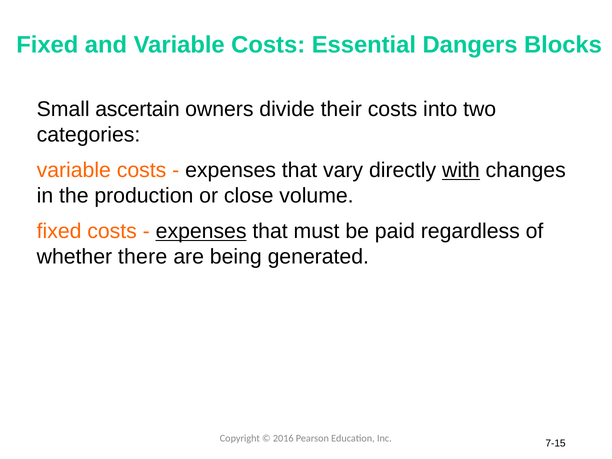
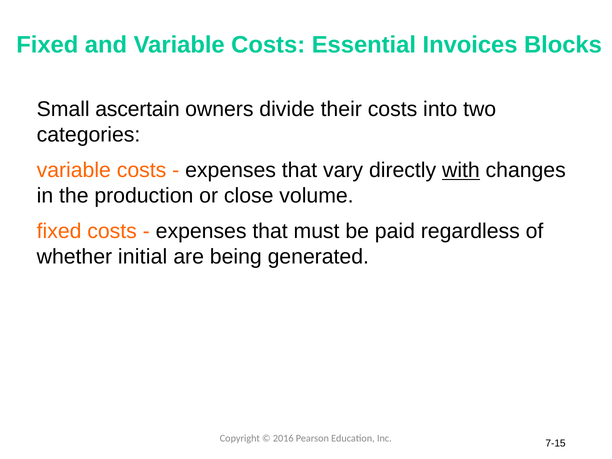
Dangers: Dangers -> Invoices
expenses at (201, 231) underline: present -> none
there: there -> initial
